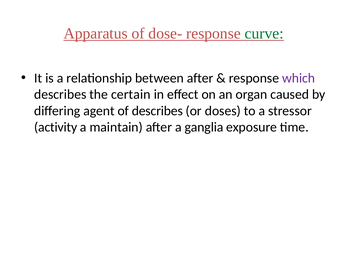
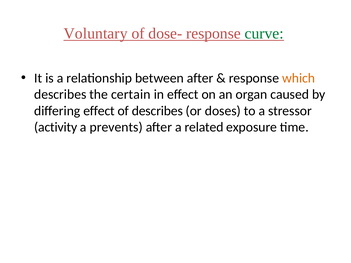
Apparatus: Apparatus -> Voluntary
which colour: purple -> orange
differing agent: agent -> effect
maintain: maintain -> prevents
ganglia: ganglia -> related
